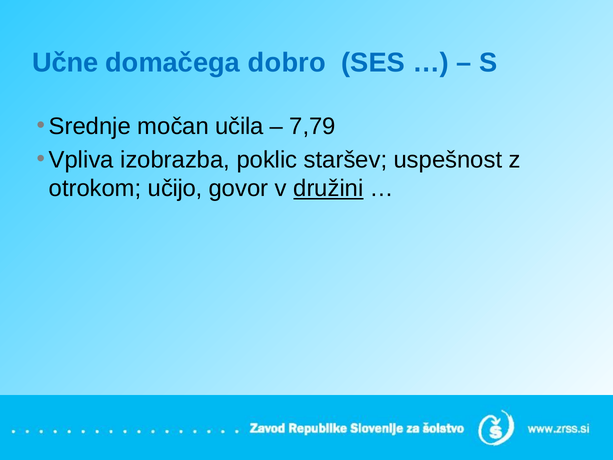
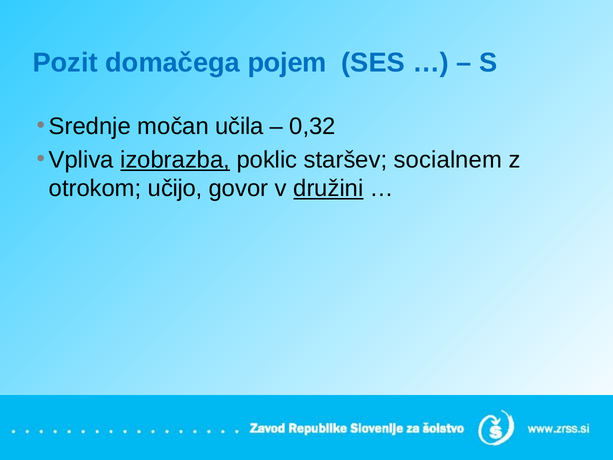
Učne: Učne -> Pozit
dobro: dobro -> pojem
7,79: 7,79 -> 0,32
izobrazba underline: none -> present
uspešnost: uspešnost -> socialnem
